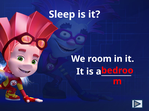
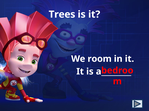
Sleep: Sleep -> Trees
